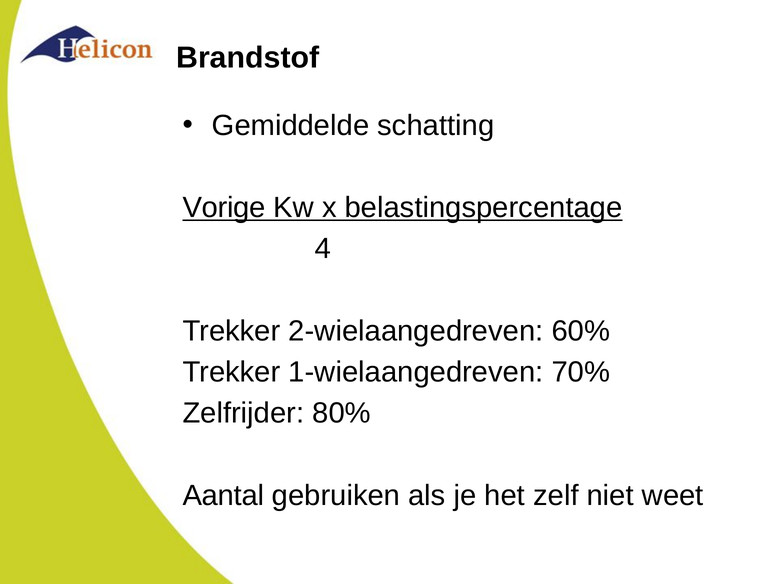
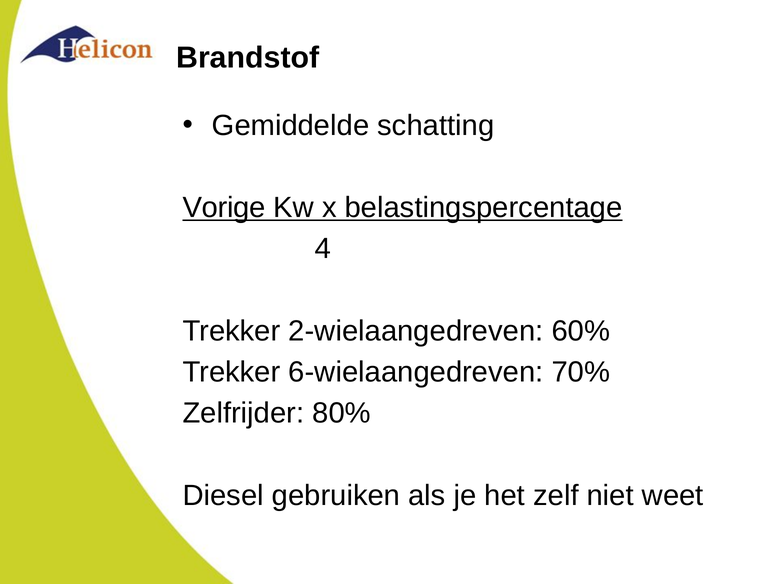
1-wielaangedreven: 1-wielaangedreven -> 6-wielaangedreven
Aantal: Aantal -> Diesel
